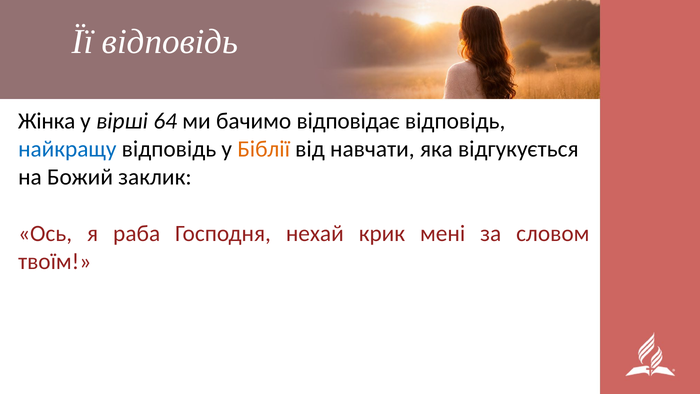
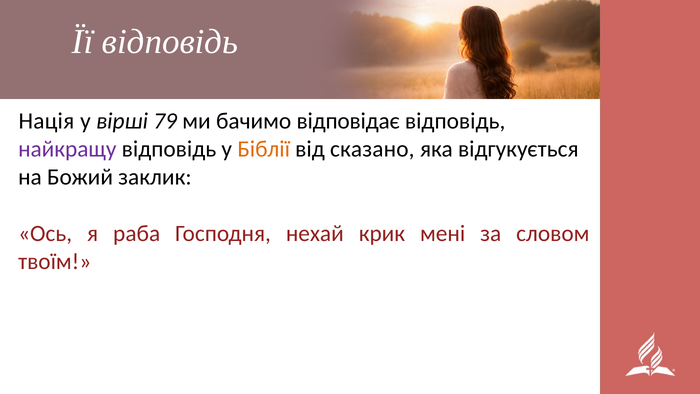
Жінка: Жінка -> Нація
64: 64 -> 79
найкращу colour: blue -> purple
навчати: навчати -> сказано
